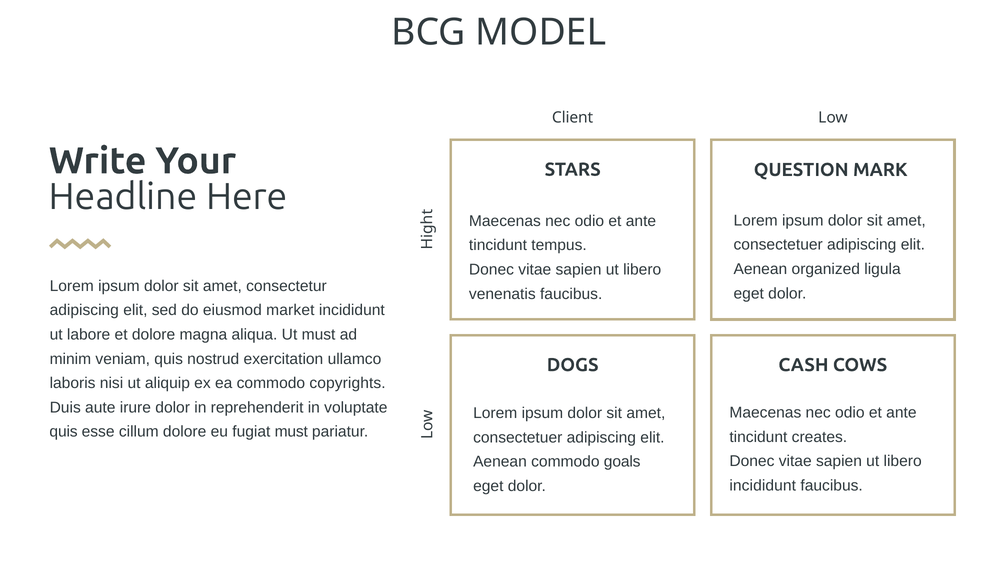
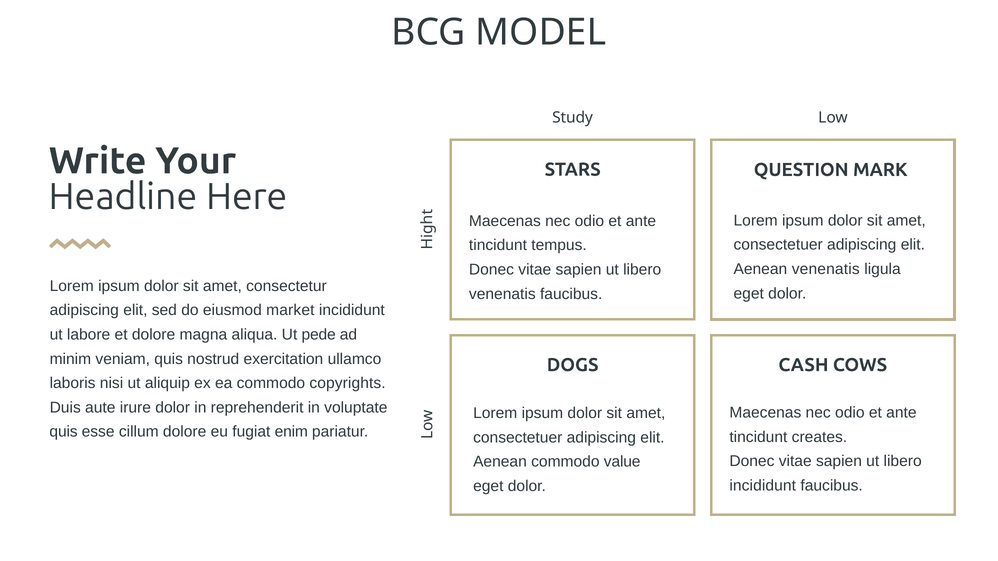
Client: Client -> Study
Aenean organized: organized -> venenatis
Ut must: must -> pede
fugiat must: must -> enim
goals: goals -> value
